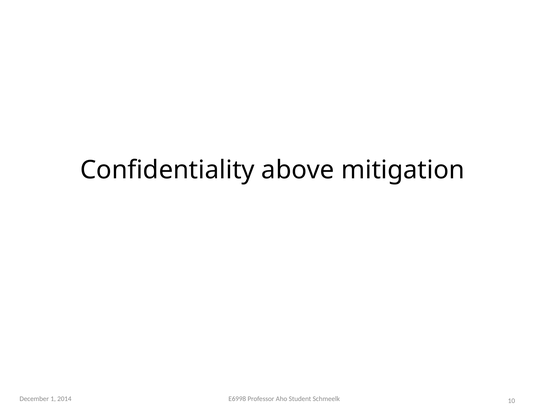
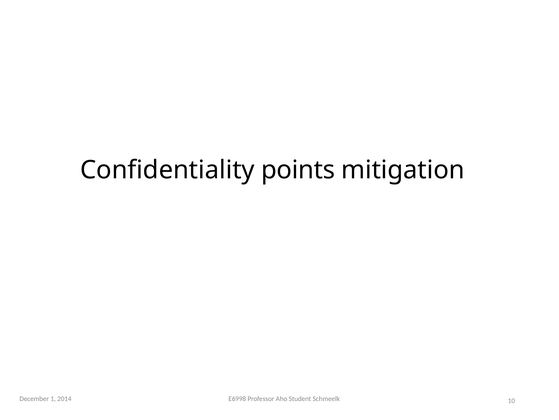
above: above -> points
